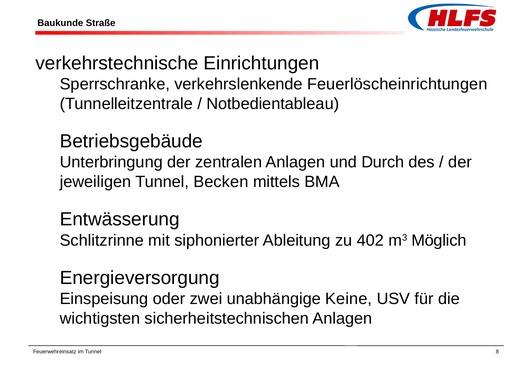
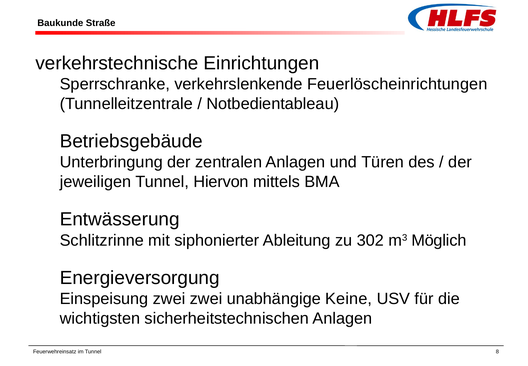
Durch: Durch -> Türen
Becken: Becken -> Hiervon
402: 402 -> 302
Einspeisung oder: oder -> zwei
